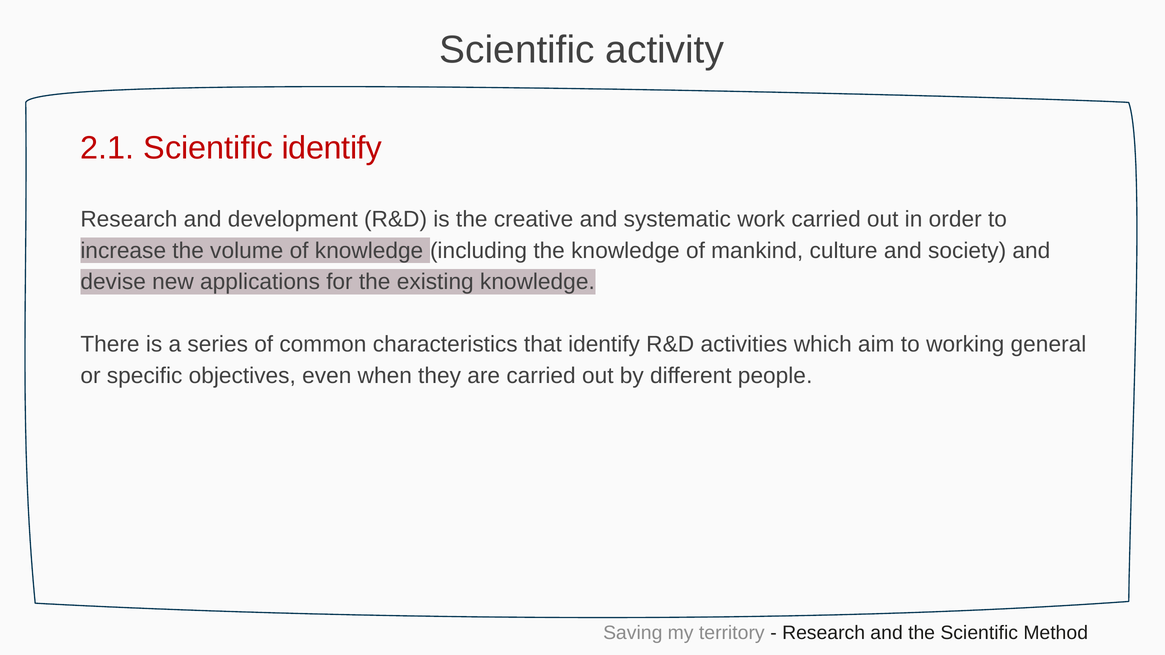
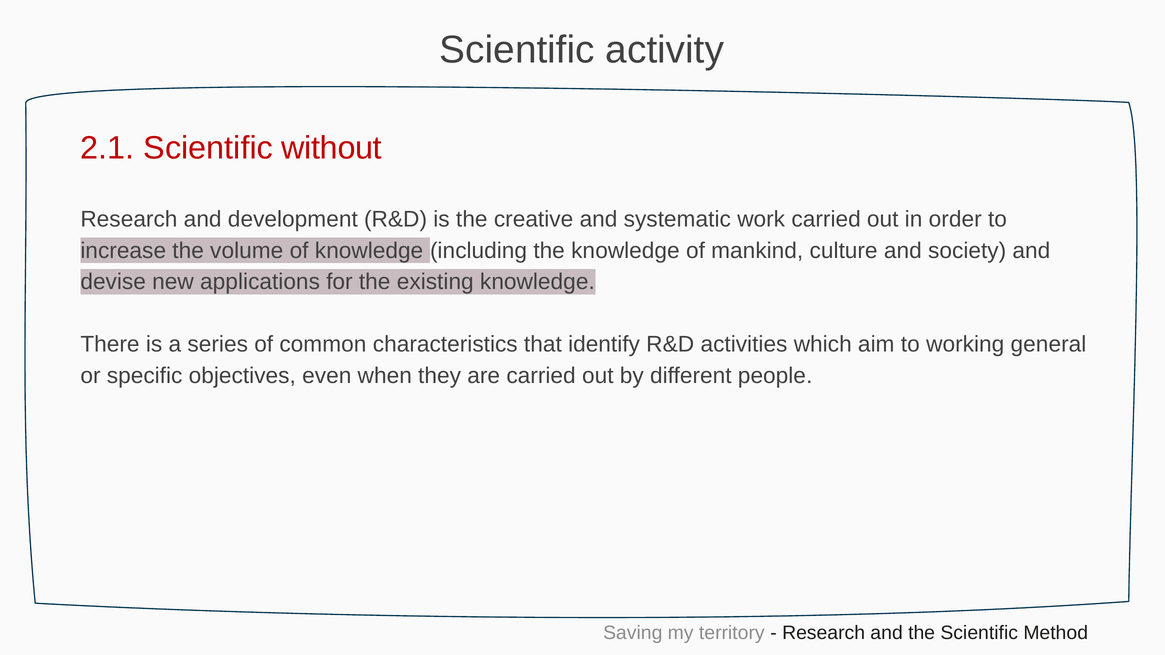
Scientific identify: identify -> without
